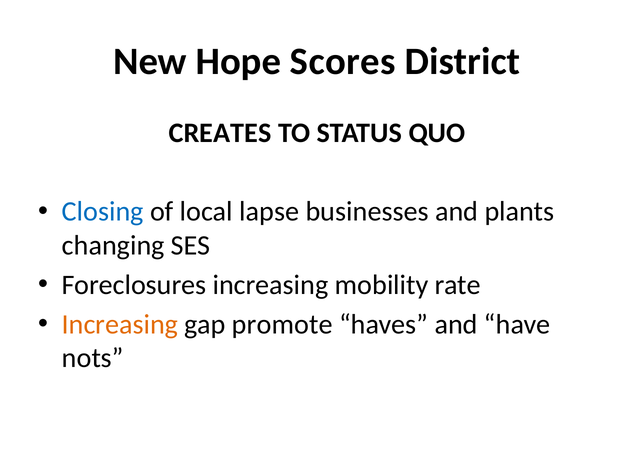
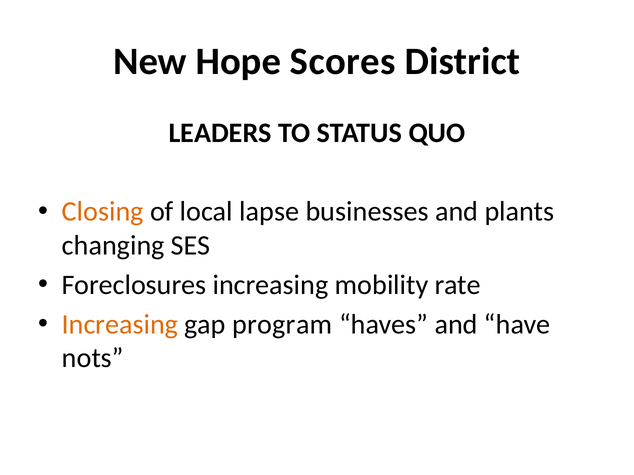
CREATES: CREATES -> LEADERS
Closing colour: blue -> orange
promote: promote -> program
